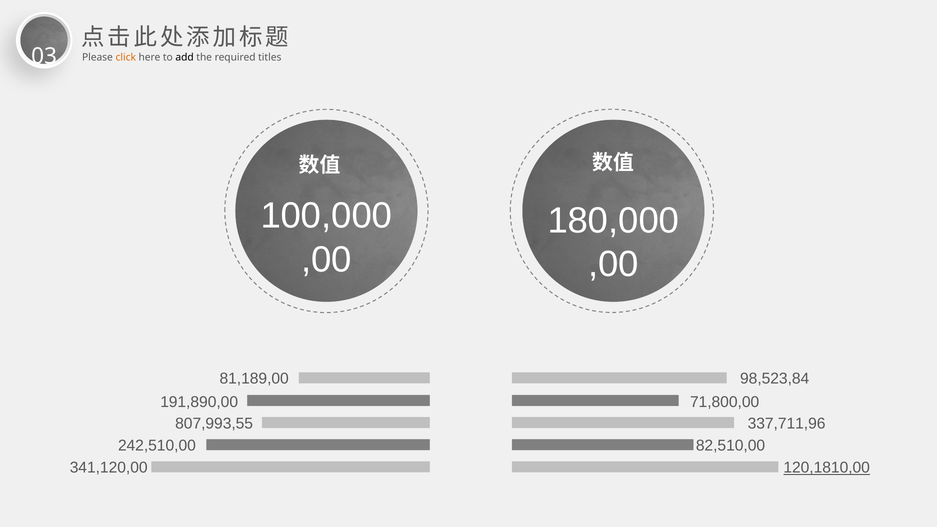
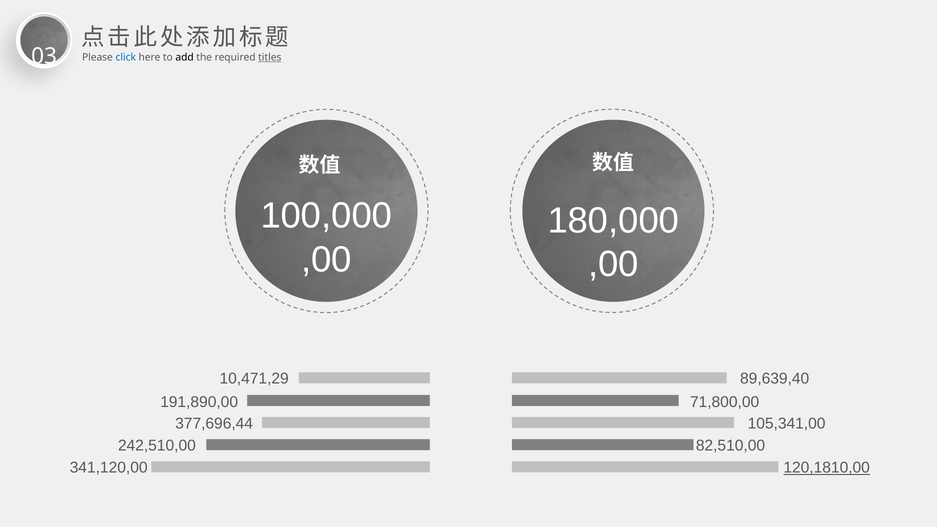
click colour: orange -> blue
titles underline: none -> present
81,189,00: 81,189,00 -> 10,471,29
98,523,84: 98,523,84 -> 89,639,40
807,993,55: 807,993,55 -> 377,696,44
337,711,96: 337,711,96 -> 105,341,00
